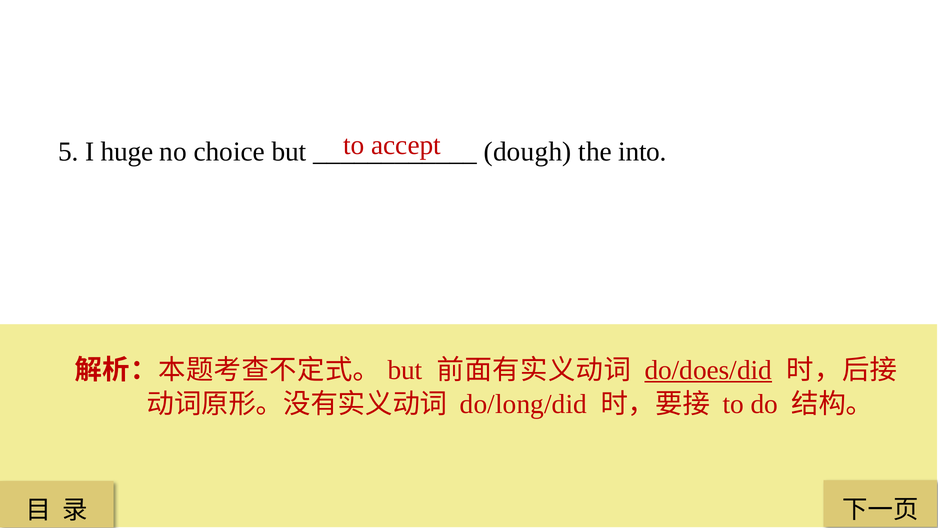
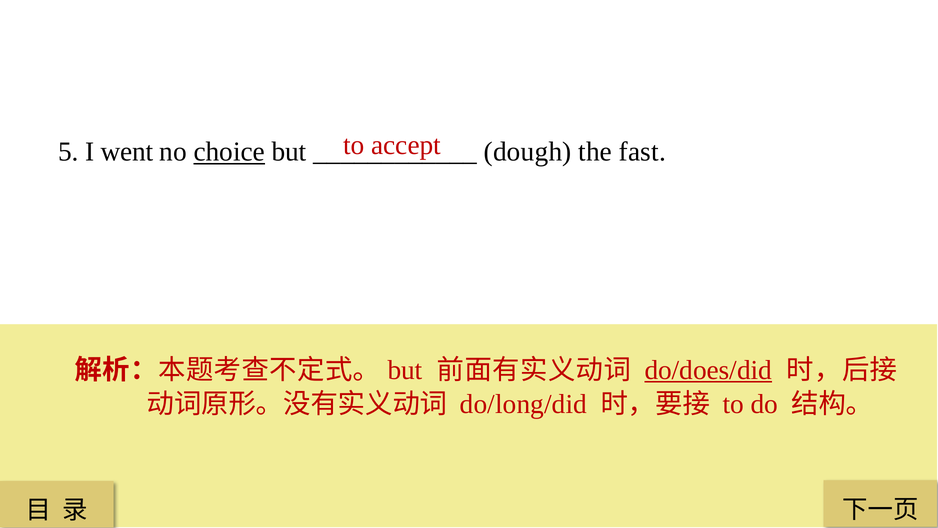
huge: huge -> went
choice underline: none -> present
into: into -> fast
